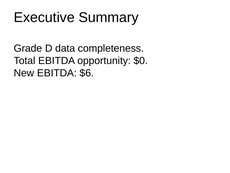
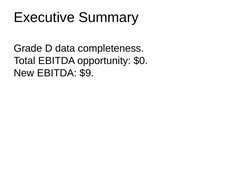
$6: $6 -> $9
